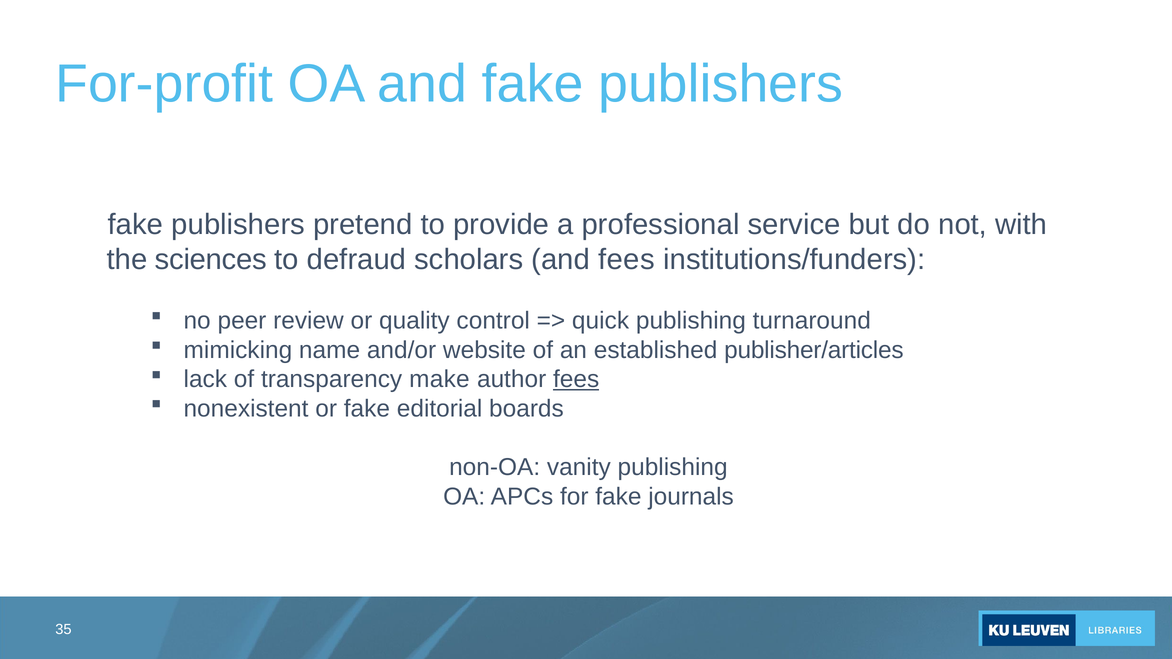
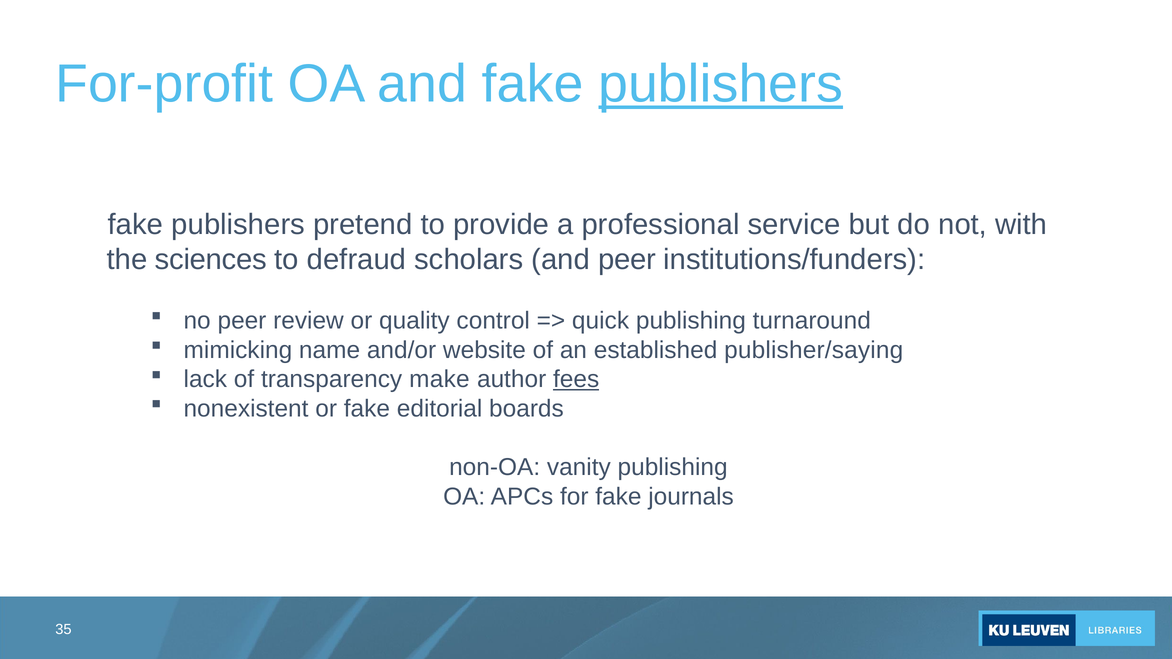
publishers at (721, 84) underline: none -> present
and fees: fees -> peer
publisher/articles: publisher/articles -> publisher/saying
